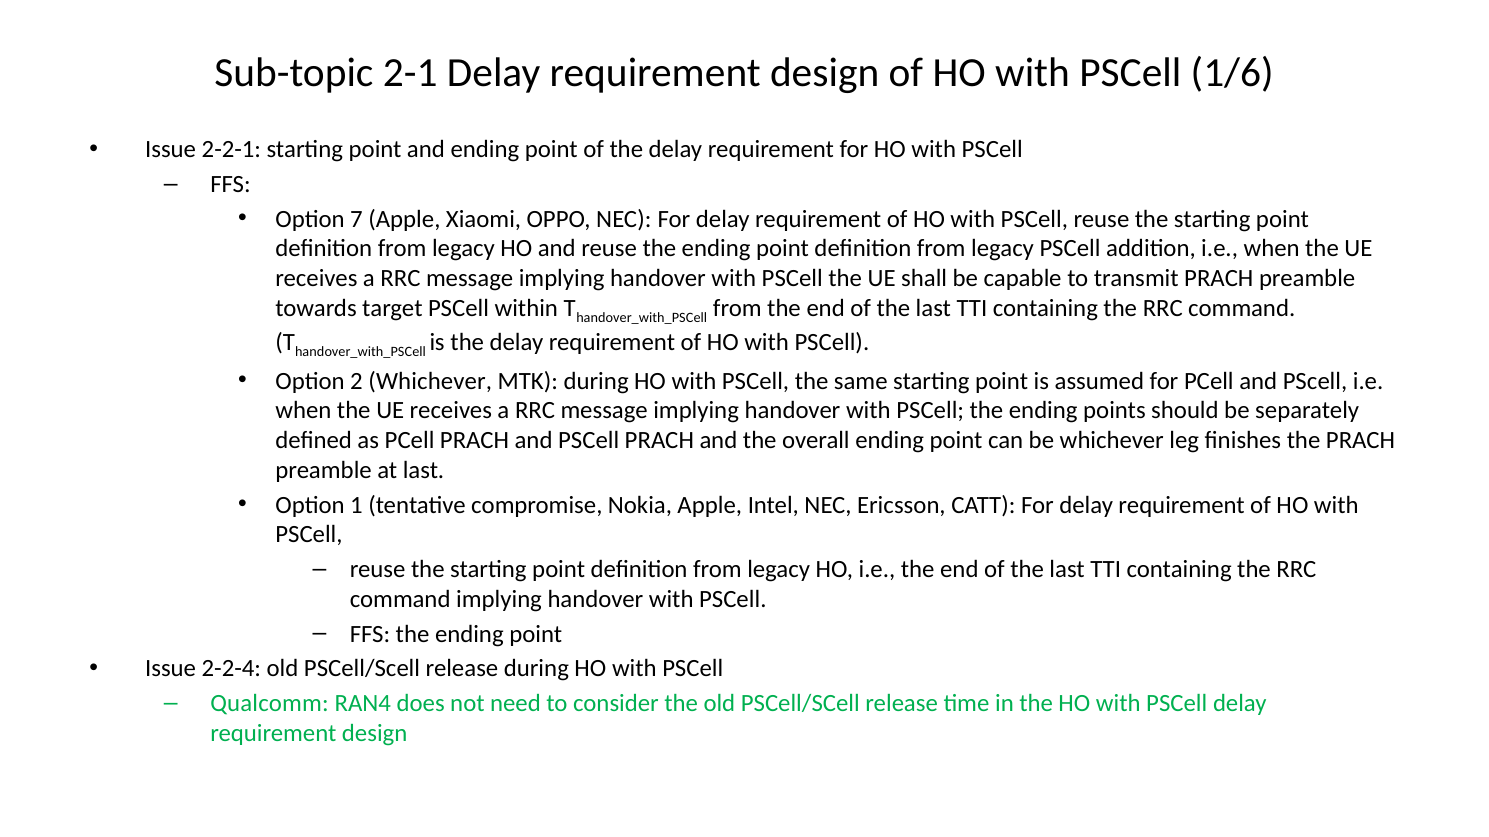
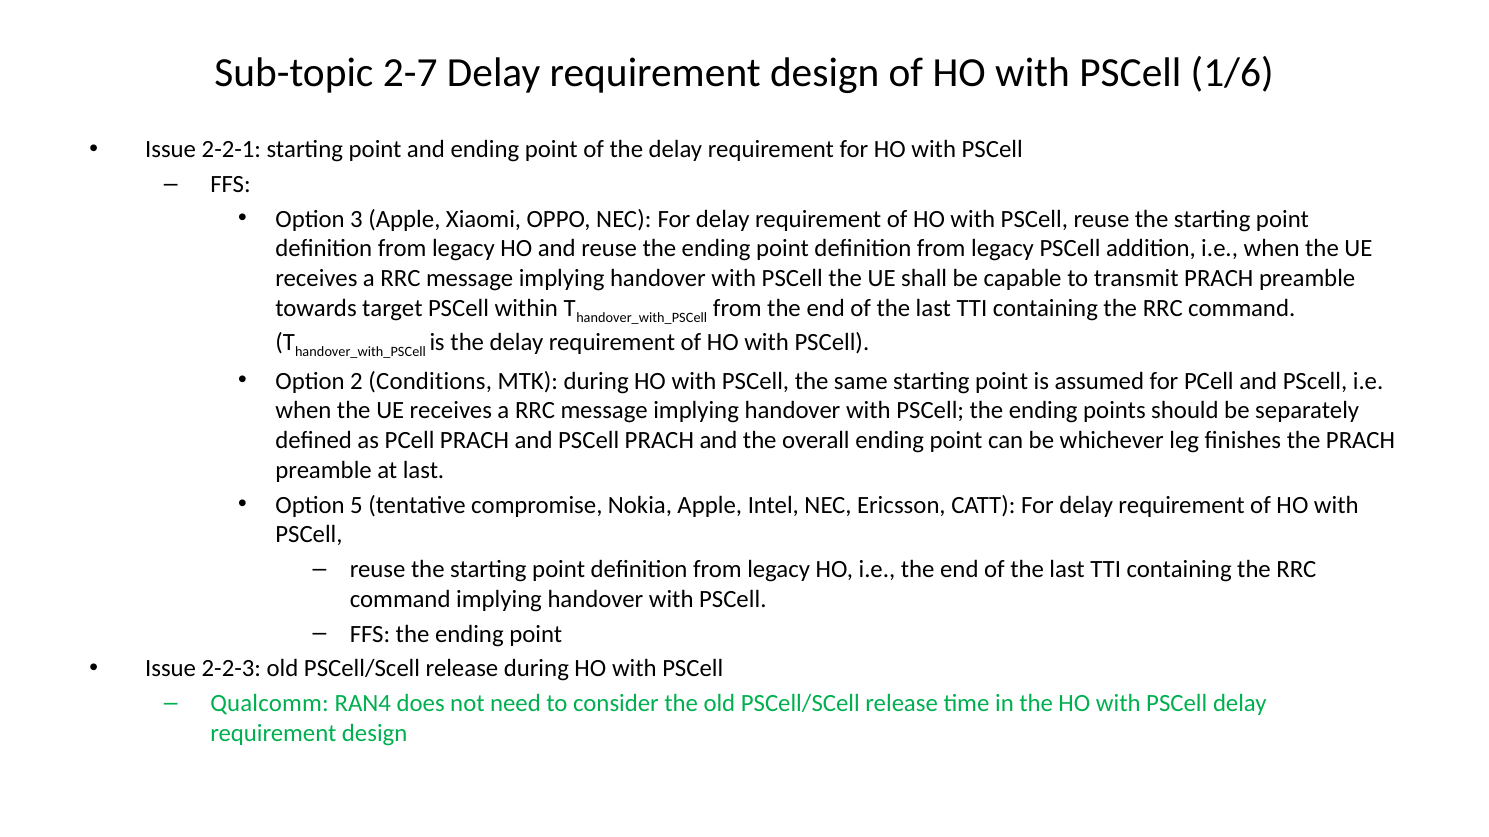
2-1: 2-1 -> 2-7
7: 7 -> 3
2 Whichever: Whichever -> Conditions
1: 1 -> 5
2-2-4: 2-2-4 -> 2-2-3
